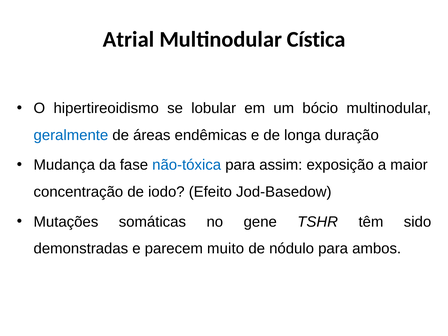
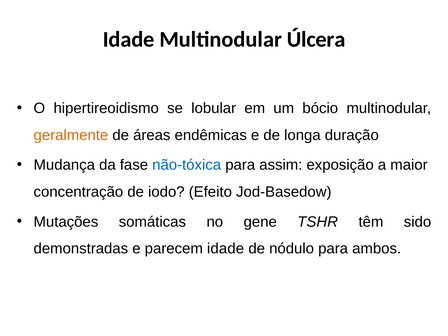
Atrial at (129, 39): Atrial -> Idade
Cística: Cística -> Úlcera
geralmente colour: blue -> orange
parecem muito: muito -> idade
